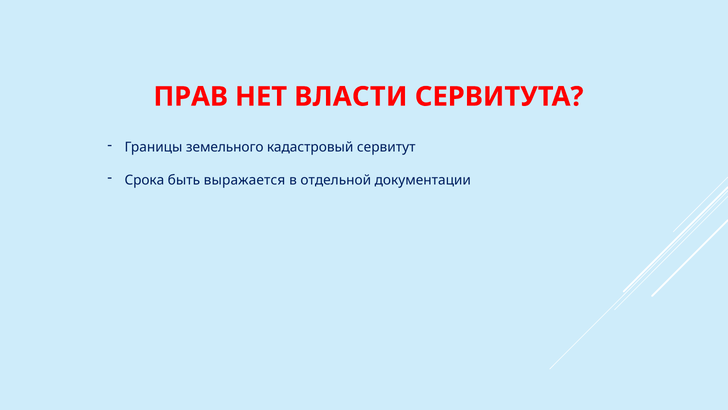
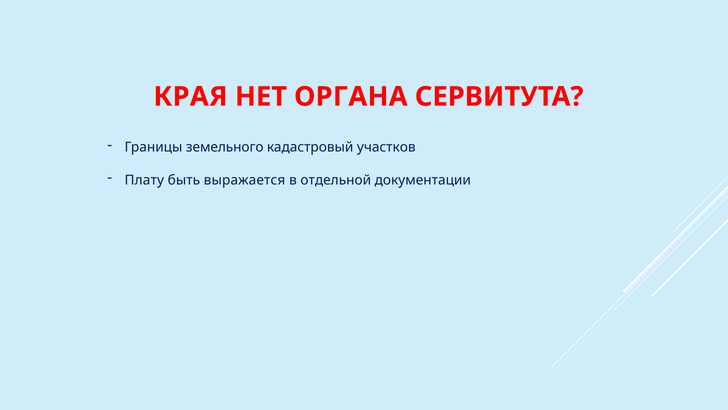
ПРАВ: ПРАВ -> КРАЯ
ВЛАСТИ: ВЛАСТИ -> ОРГАНА
сервитут: сервитут -> участков
Срока: Срока -> Плату
